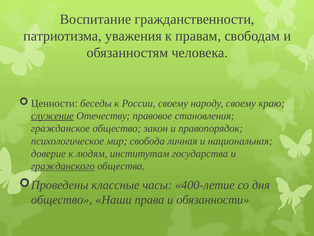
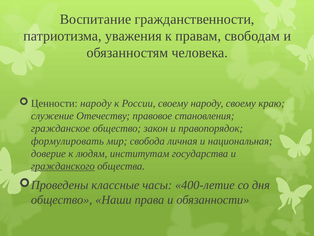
беседы at (96, 103): беседы -> народу
служение underline: present -> none
психологическое: психологическое -> формулировать
